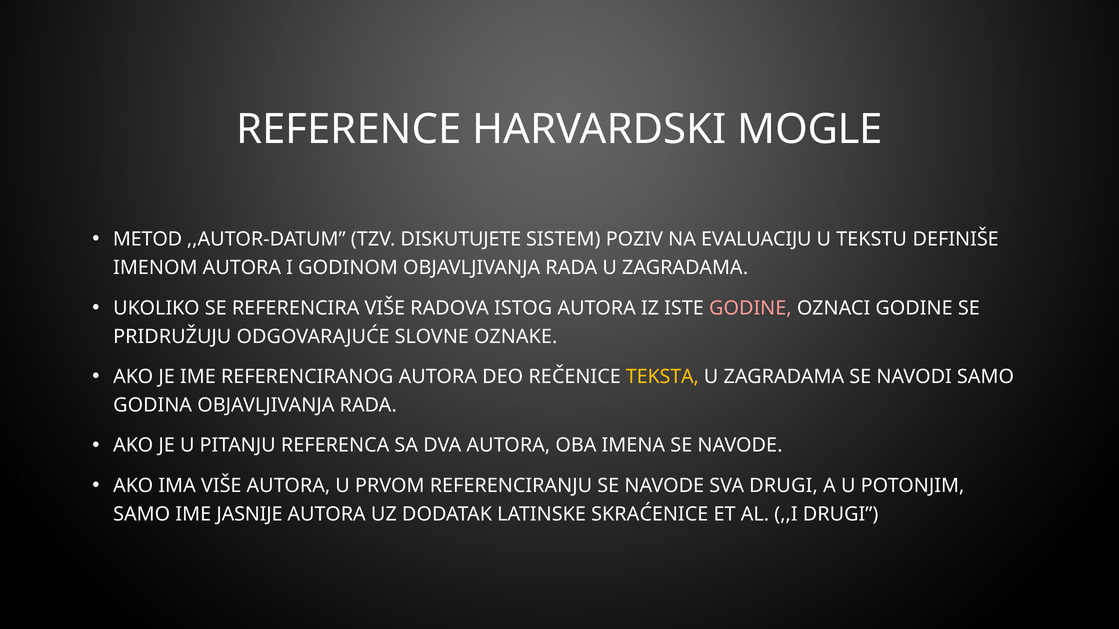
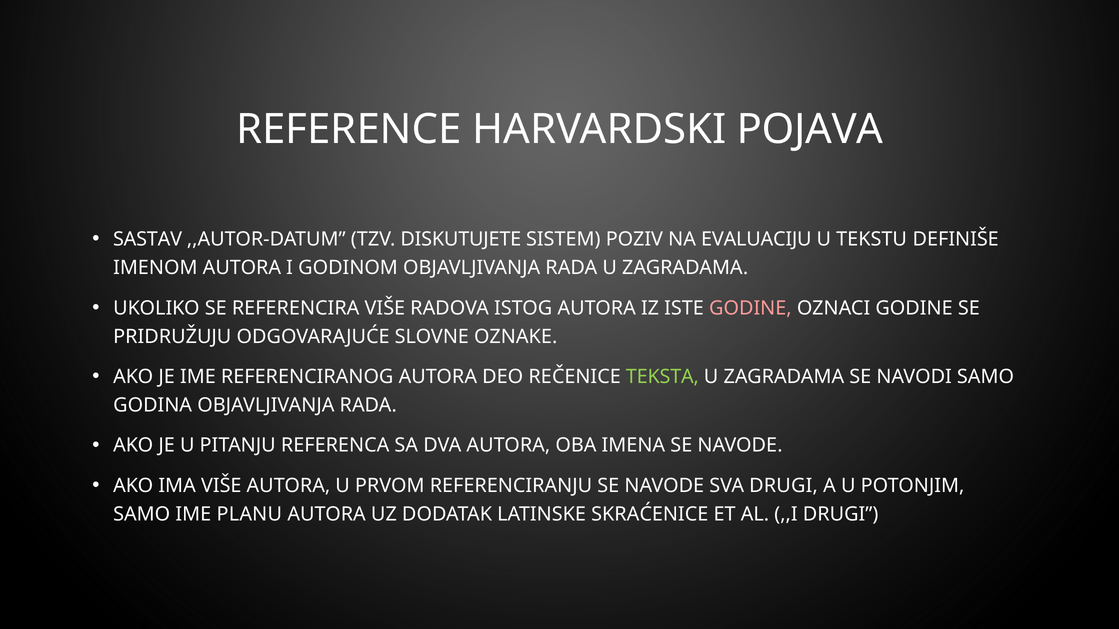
MOGLE: MOGLE -> POJAVA
METOD: METOD -> SASTAV
TEKSTA colour: yellow -> light green
JASNIJE: JASNIJE -> PLANU
